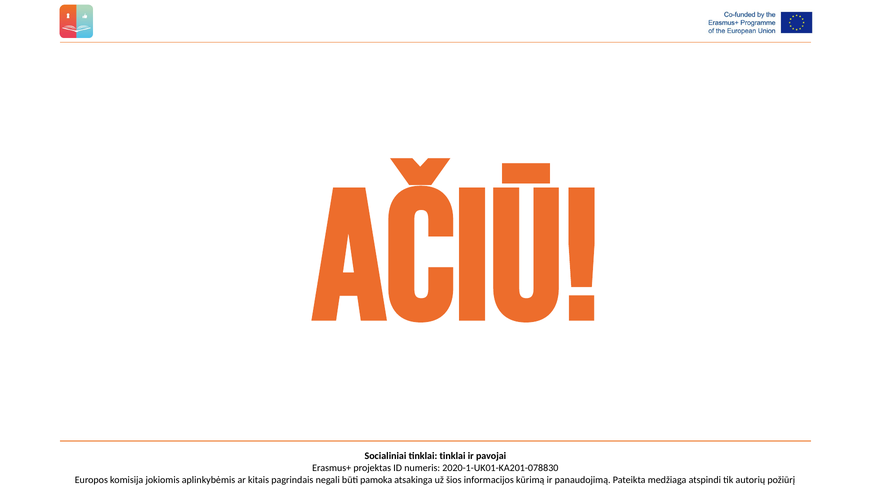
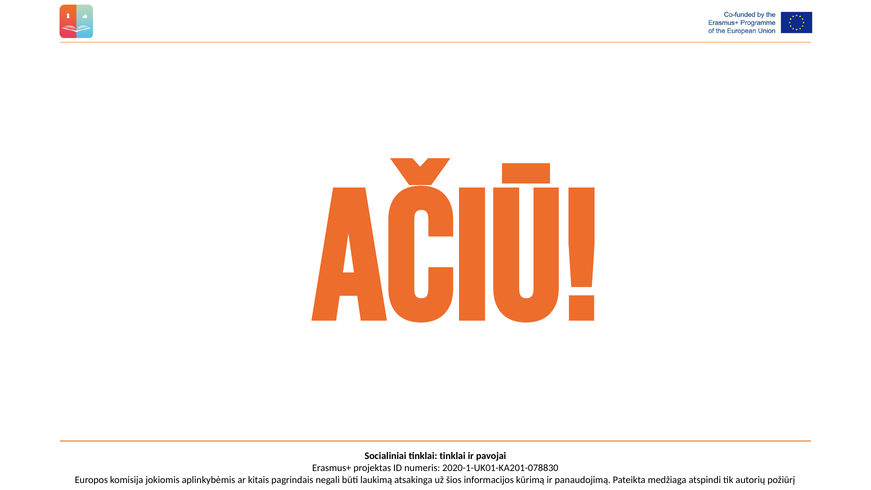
pamoka: pamoka -> laukimą
